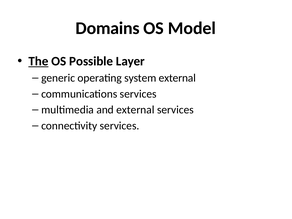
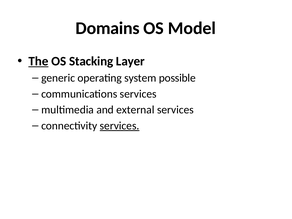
Possible: Possible -> Stacking
system external: external -> possible
services at (120, 126) underline: none -> present
